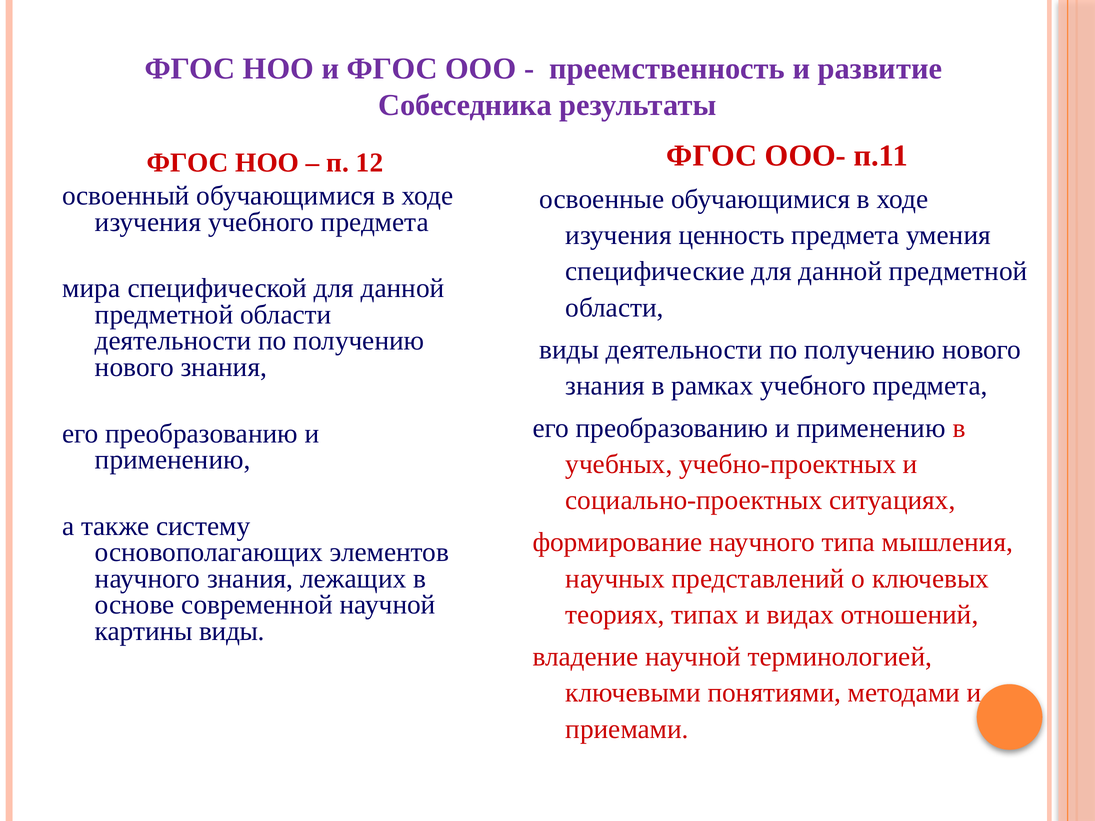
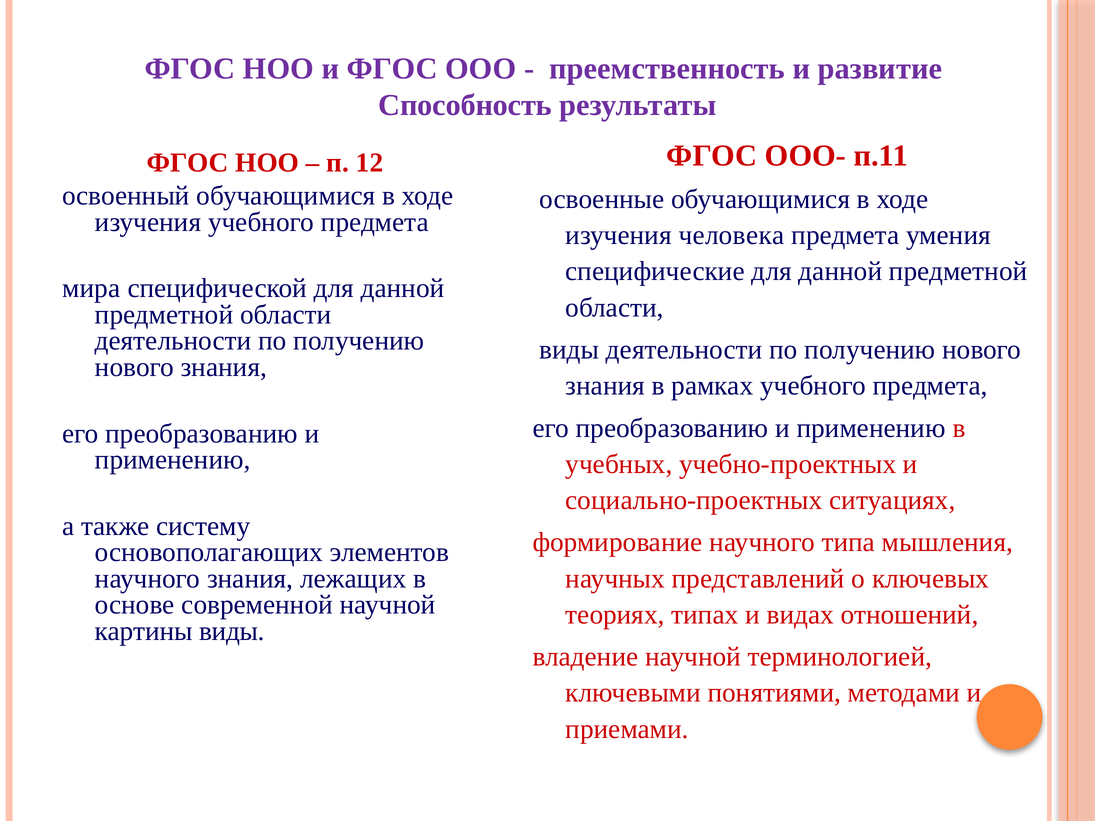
Собеседника: Собеседника -> Способность
ценность: ценность -> человека
